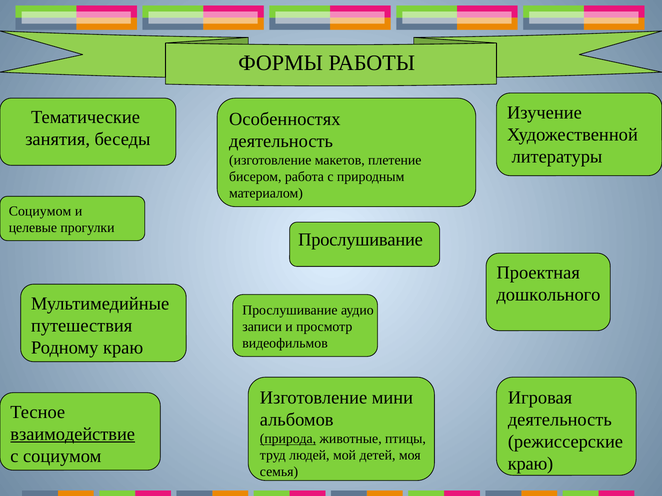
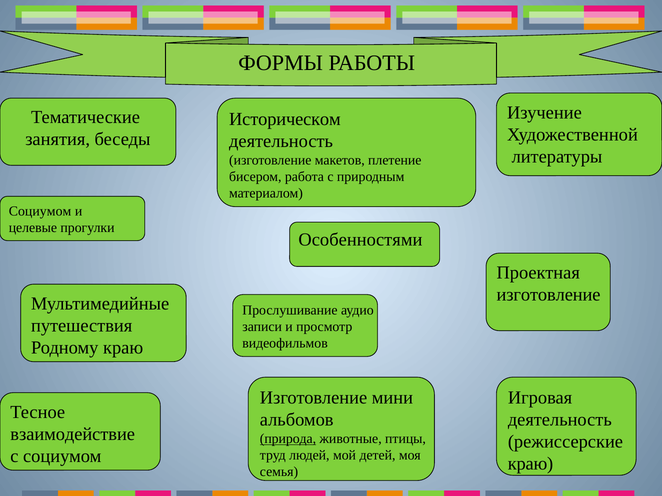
Особенностях: Особенностях -> Историческом
Прослушивание at (361, 240): Прослушивание -> Особенностями
дошкольного at (548, 295): дошкольного -> изготовление
взаимодействие underline: present -> none
